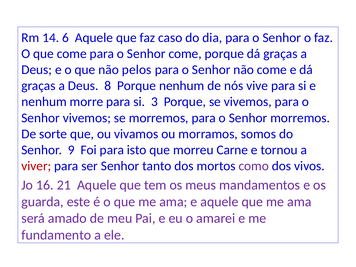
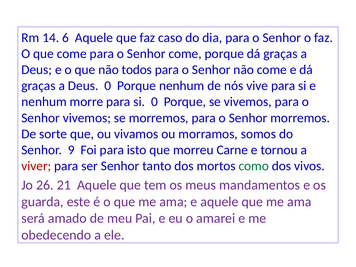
pelos: pelos -> todos
Deus 8: 8 -> 0
si 3: 3 -> 0
como colour: purple -> green
16: 16 -> 26
fundamento: fundamento -> obedecendo
